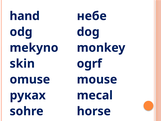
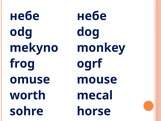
hand at (25, 16): hand -> небе
skin: skin -> frog
руках: руках -> worth
